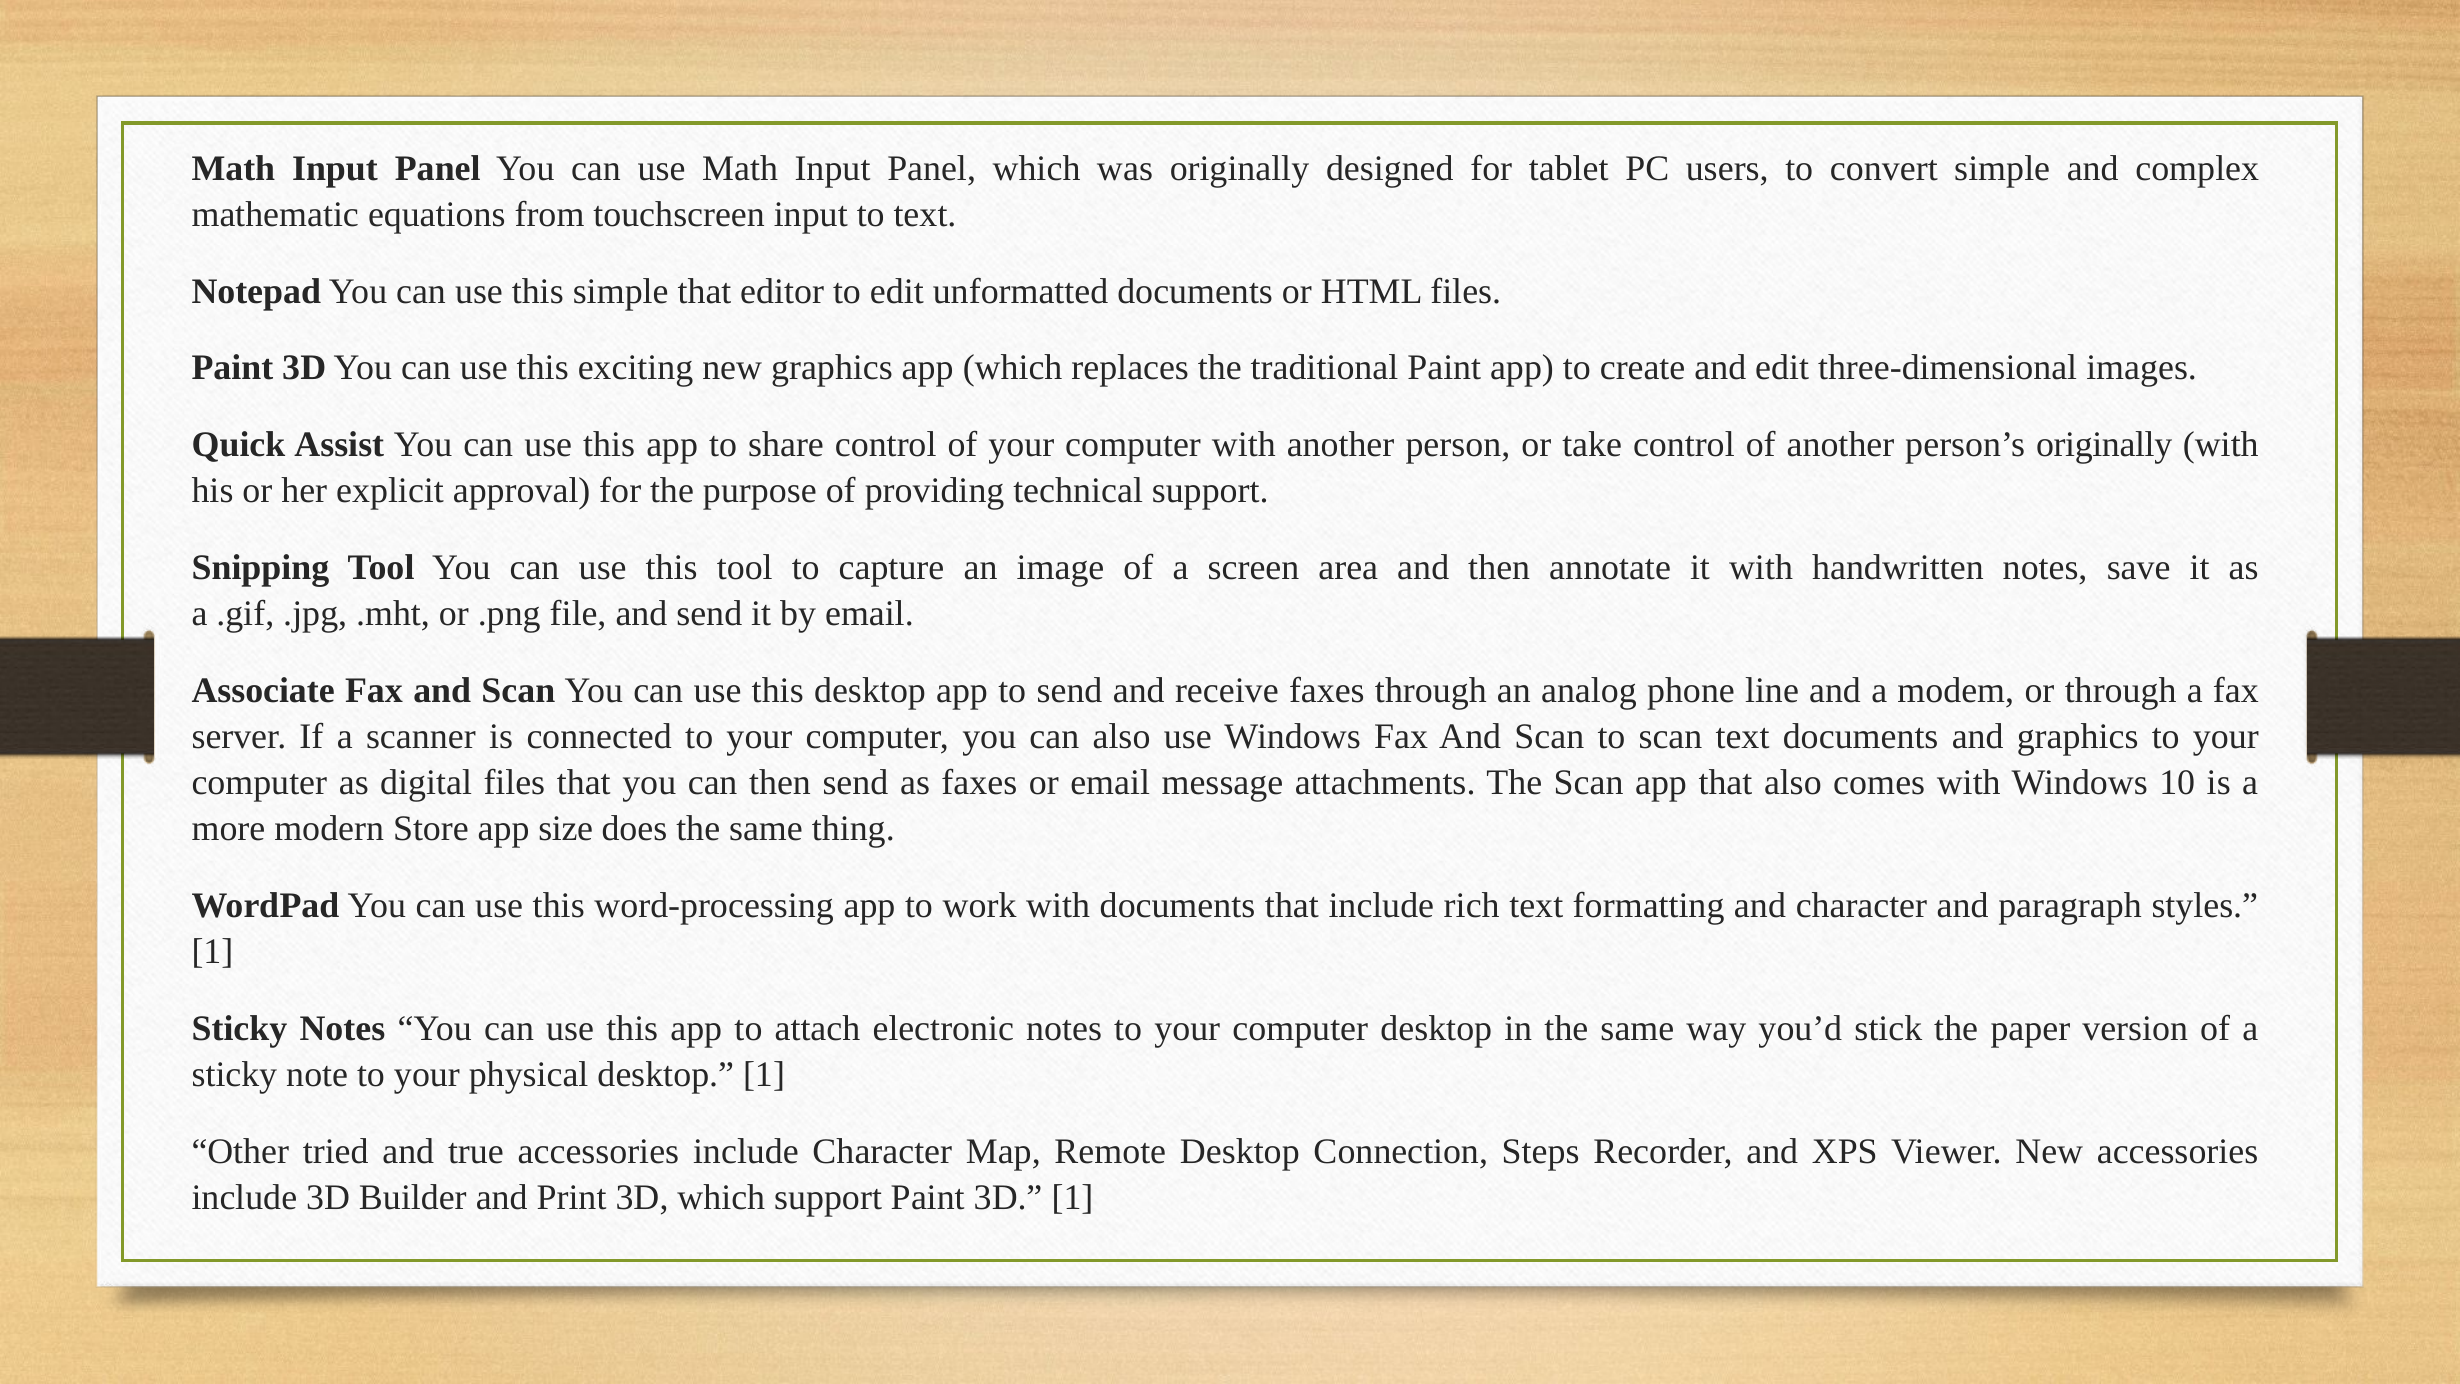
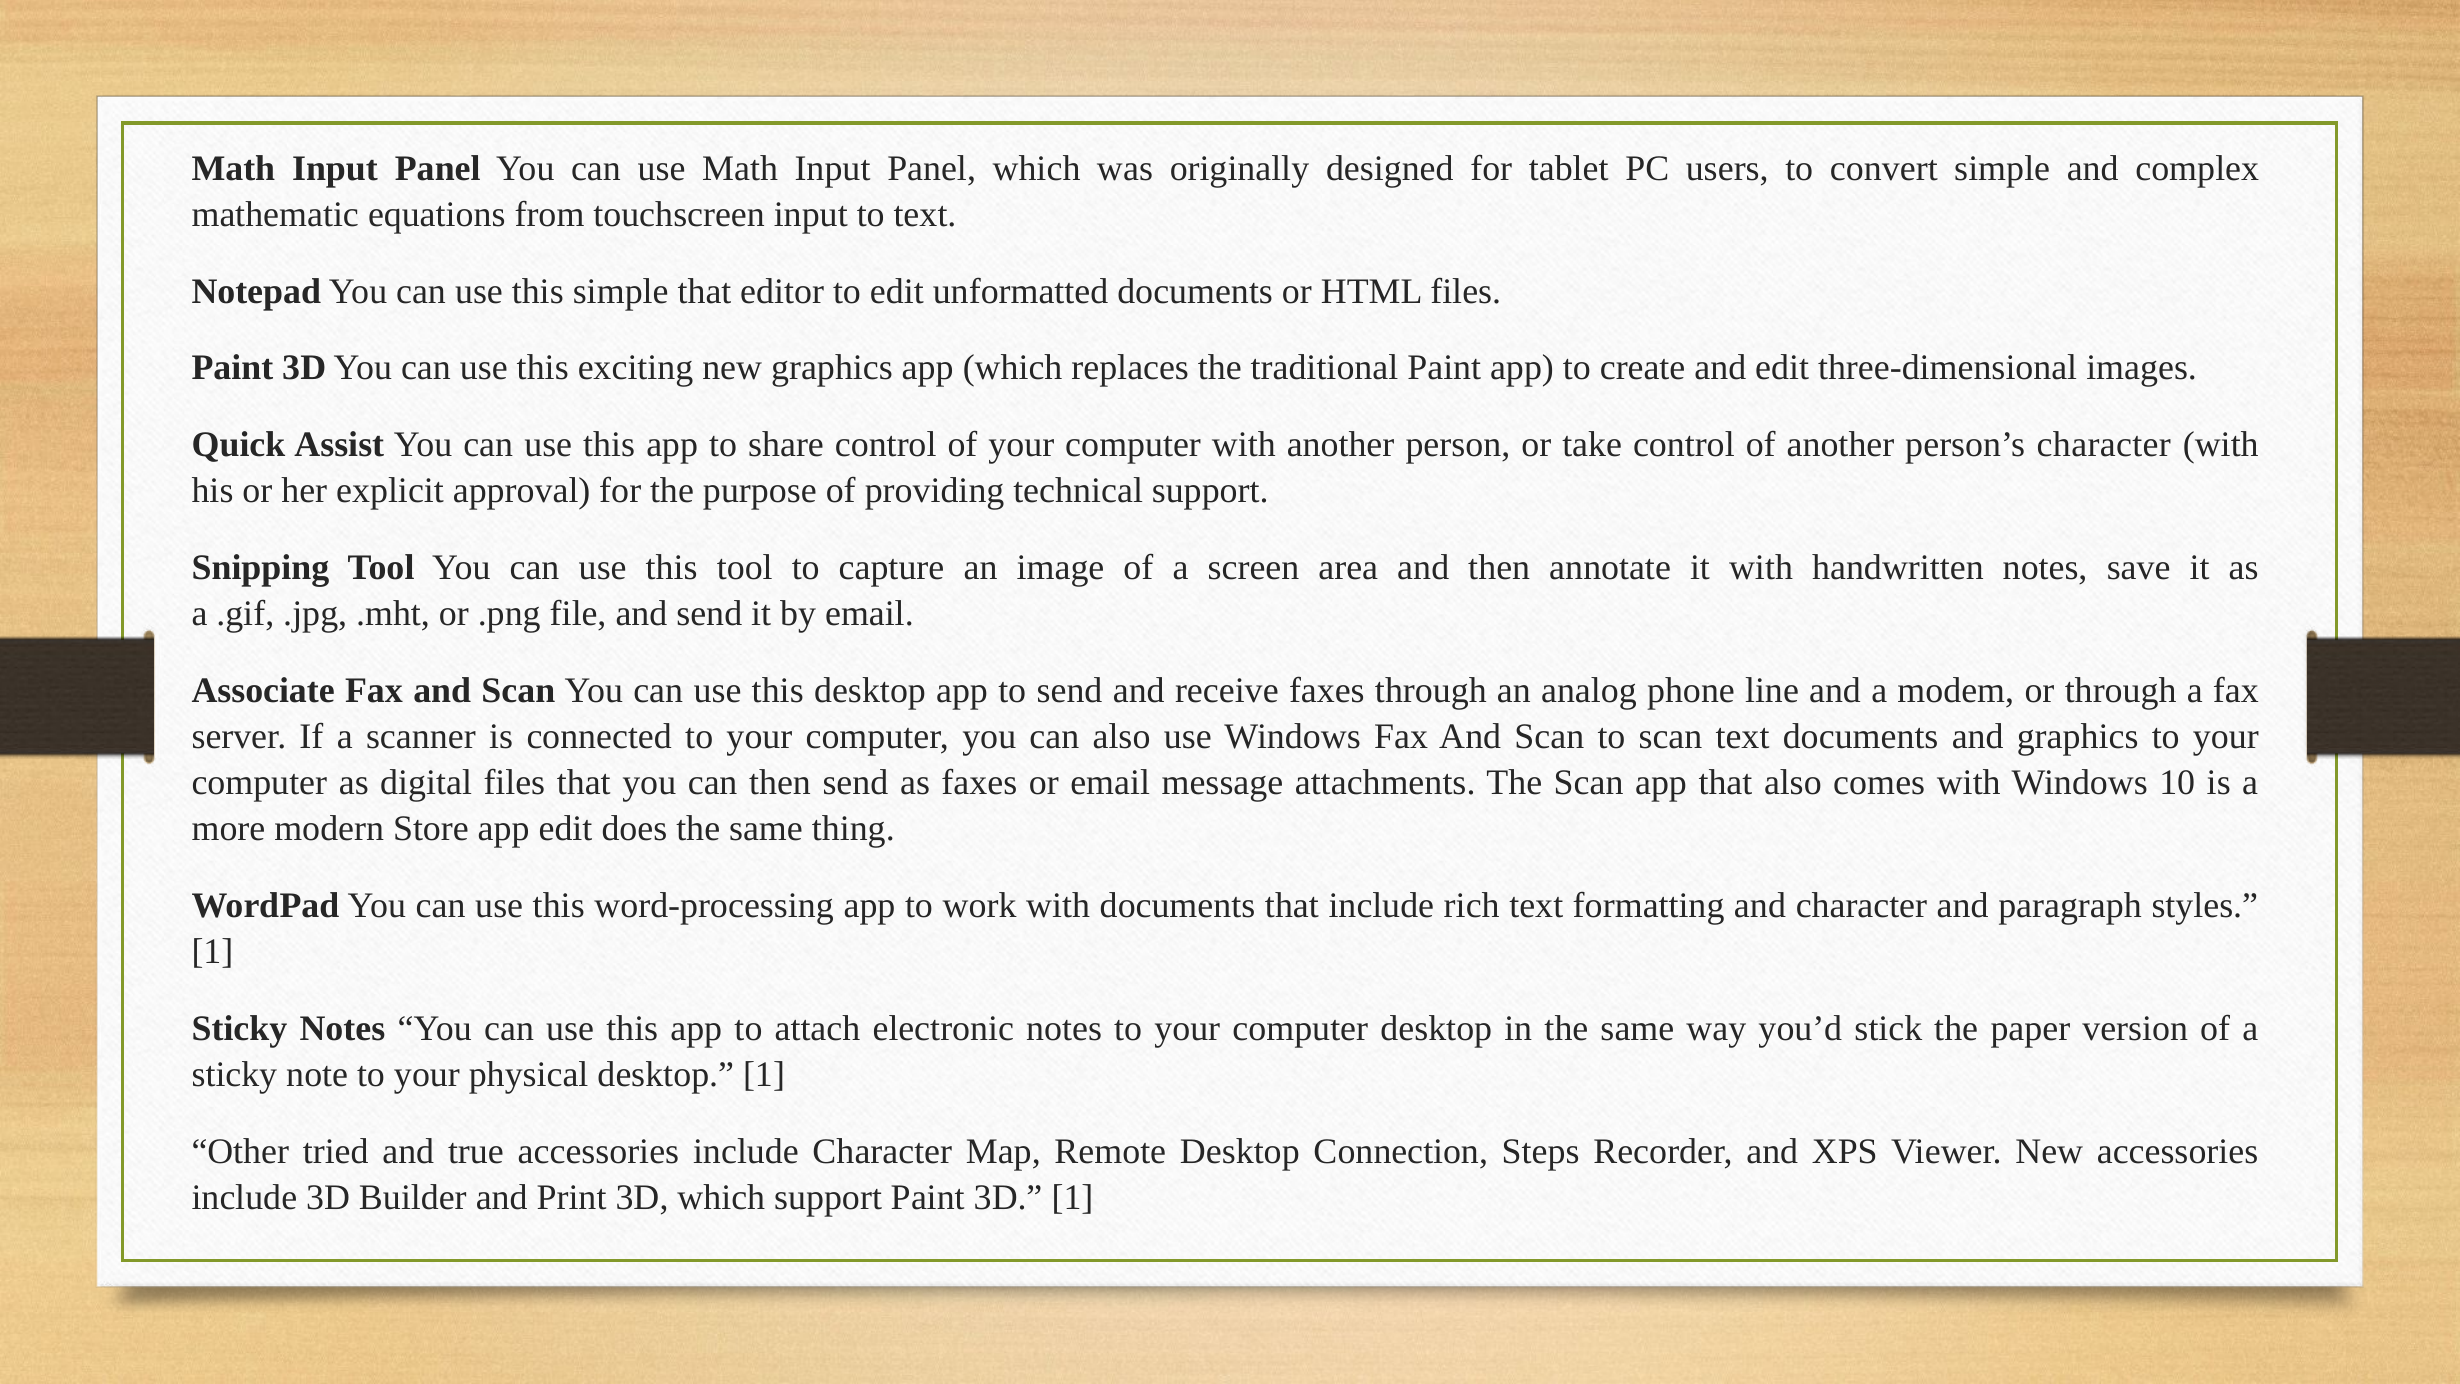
person’s originally: originally -> character
app size: size -> edit
